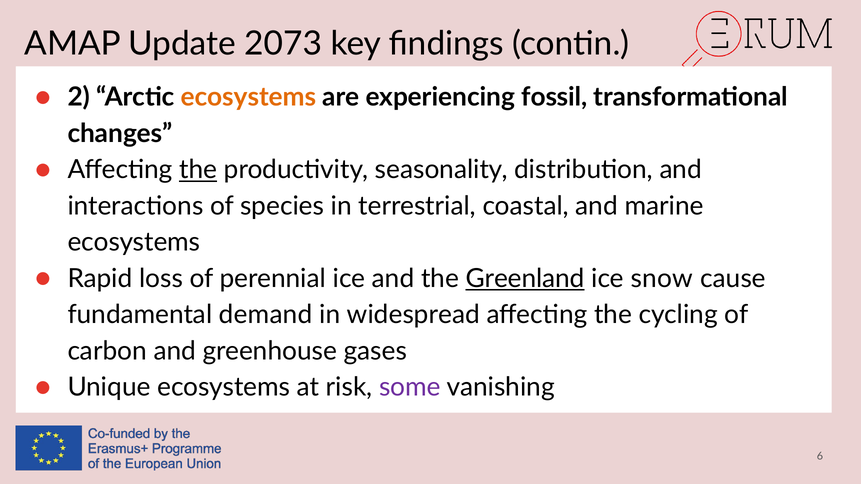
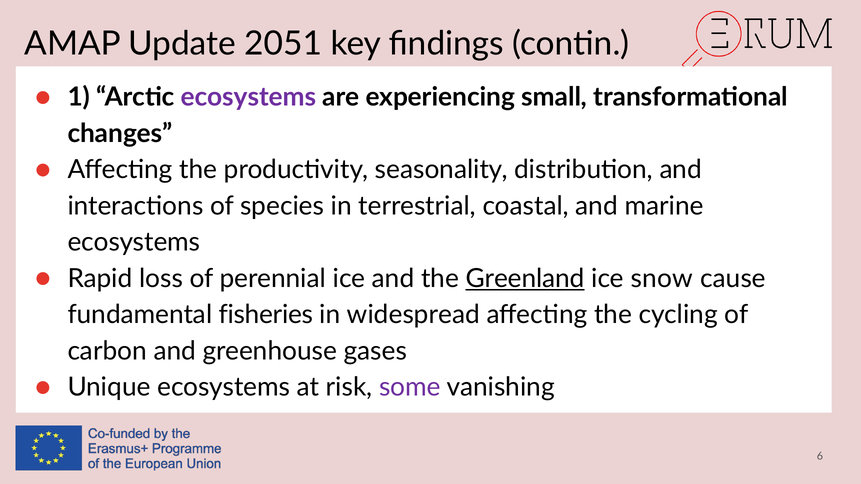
2073: 2073 -> 2051
2: 2 -> 1
ecosystems at (249, 97) colour: orange -> purple
fossil: fossil -> small
the at (198, 170) underline: present -> none
demand: demand -> fisheries
